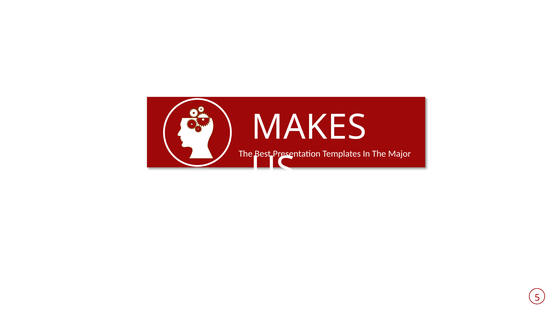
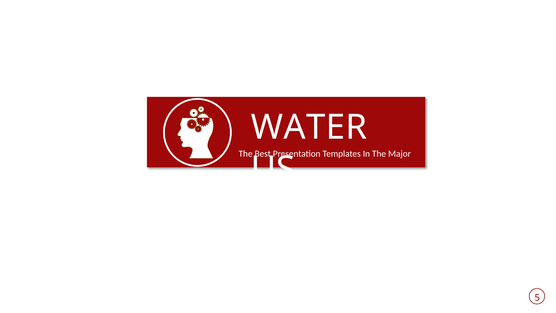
MAKES: MAKES -> WATER
